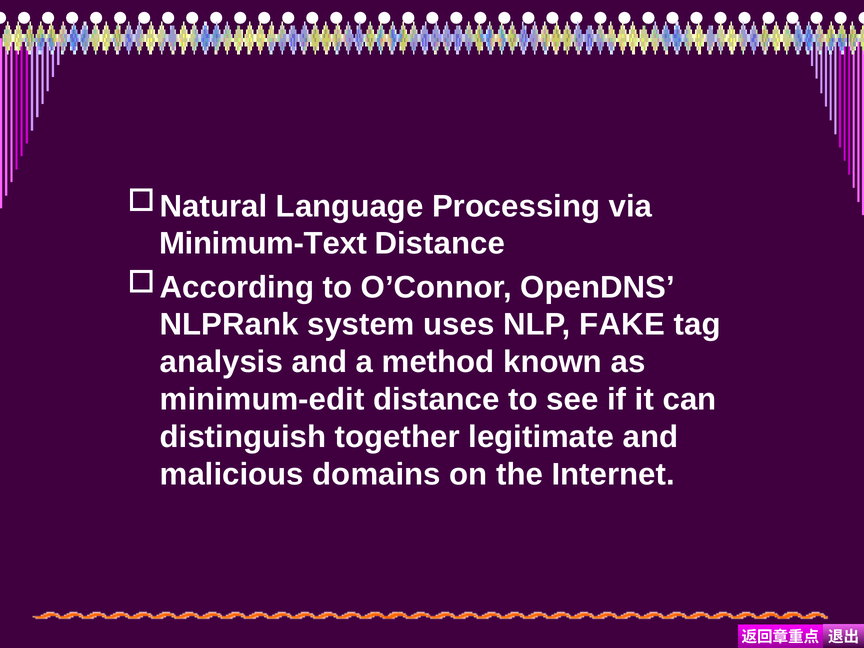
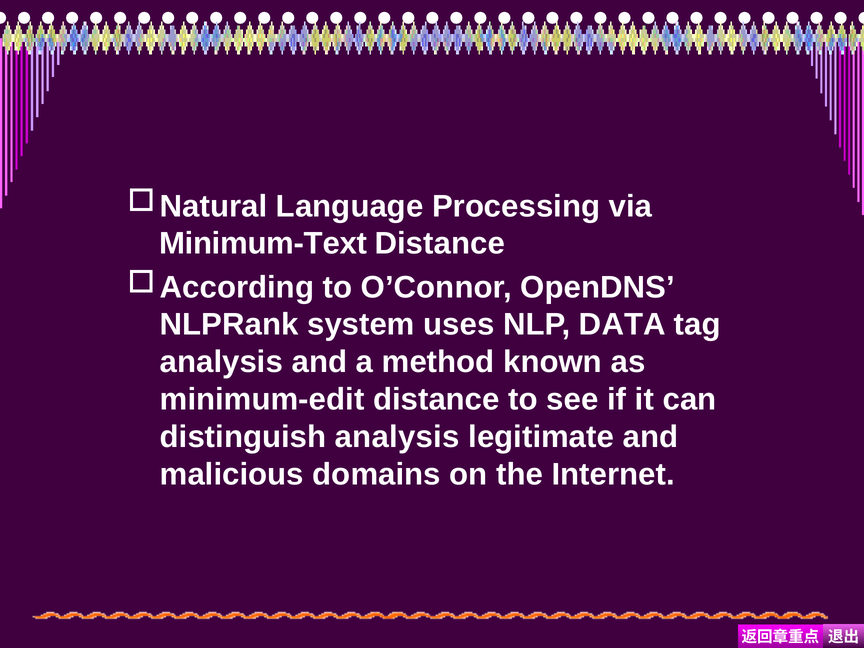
FAKE: FAKE -> DATA
distinguish together: together -> analysis
